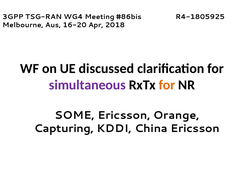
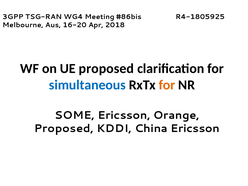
UE discussed: discussed -> proposed
simultaneous colour: purple -> blue
Capturing at (64, 129): Capturing -> Proposed
